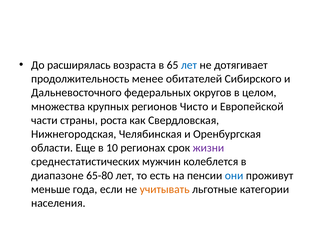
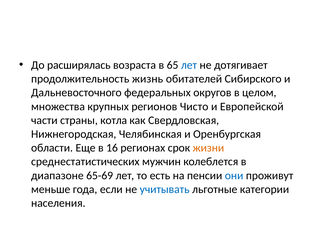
менее: менее -> жизнь
роста: роста -> котла
10: 10 -> 16
жизни colour: purple -> orange
65-80: 65-80 -> 65-69
учитывать colour: orange -> blue
